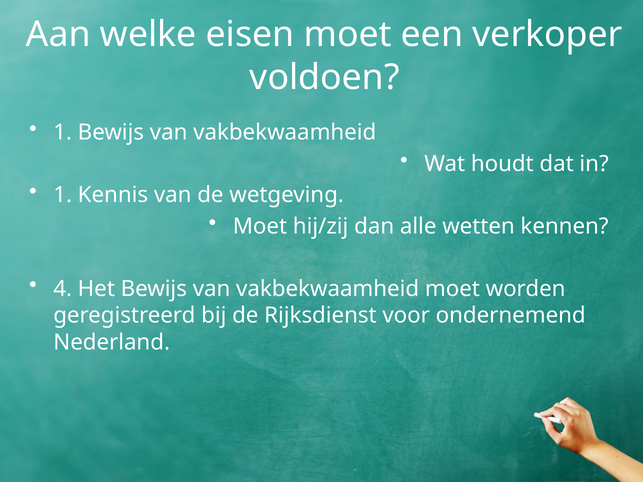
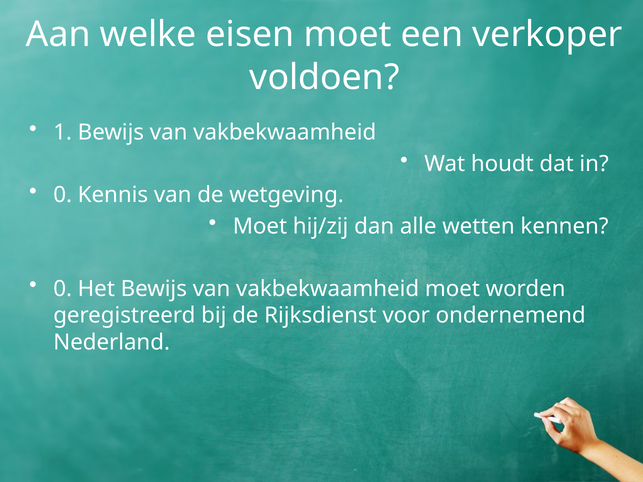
1 at (63, 195): 1 -> 0
4 at (63, 289): 4 -> 0
